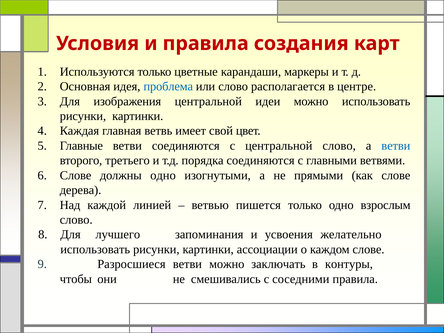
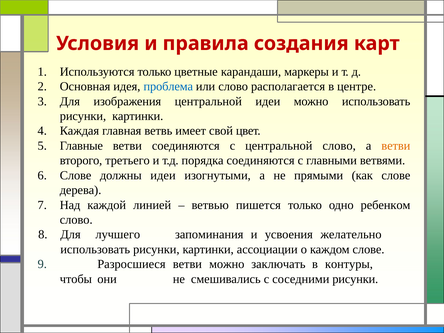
ветви at (396, 146) colour: blue -> orange
должны одно: одно -> идеи
взрослым: взрослым -> ребенком
соседними правила: правила -> рисунки
